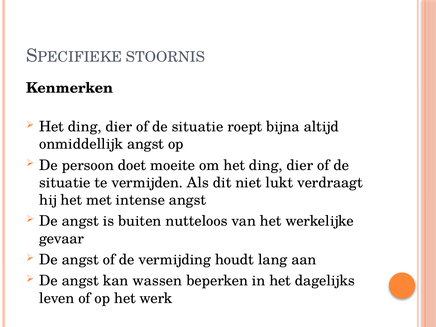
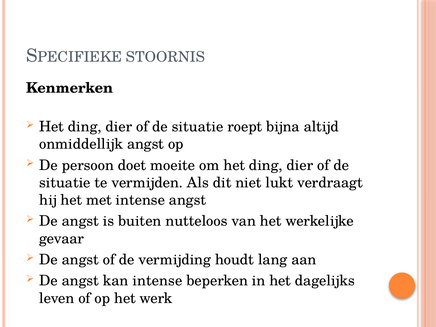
kan wassen: wassen -> intense
